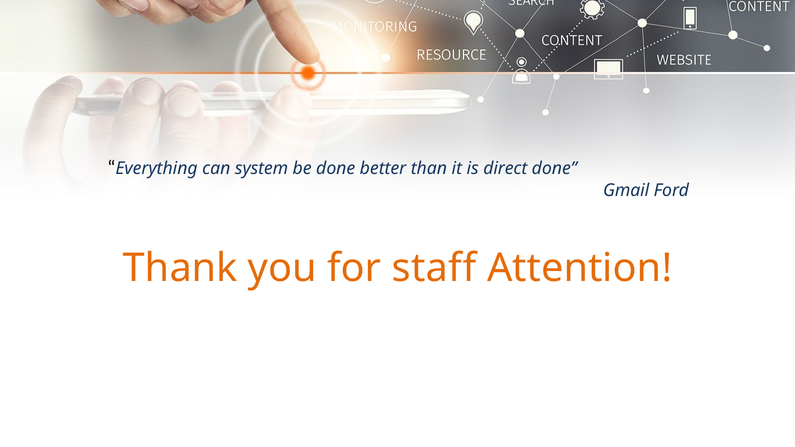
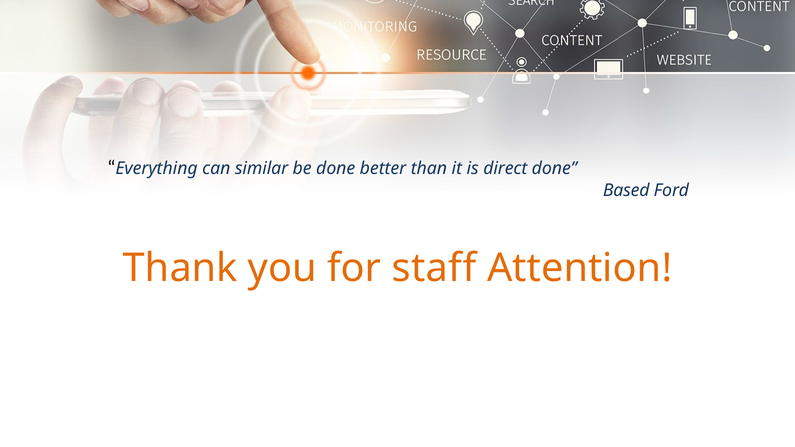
system: system -> similar
Gmail: Gmail -> Based
